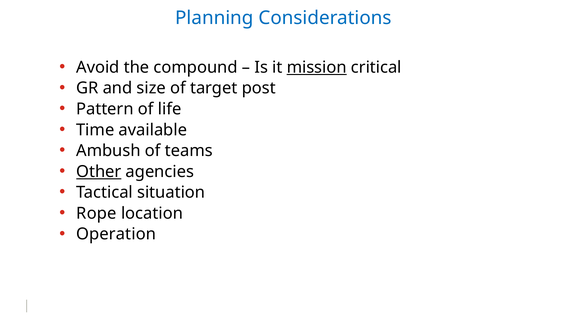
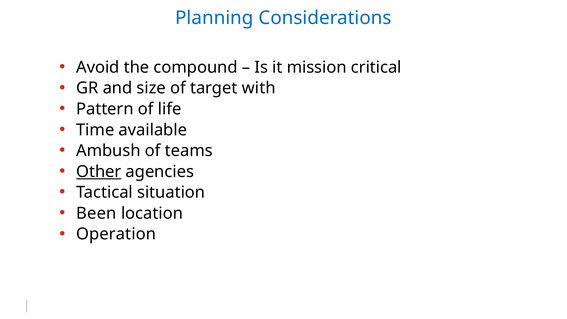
mission underline: present -> none
post: post -> with
Rope: Rope -> Been
